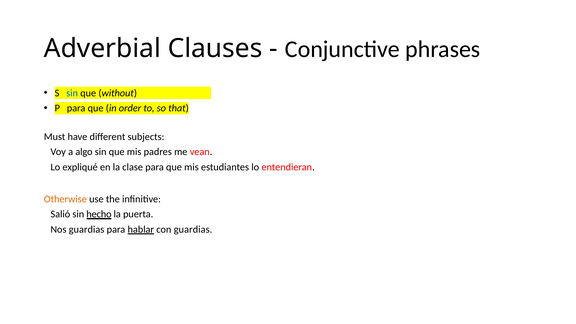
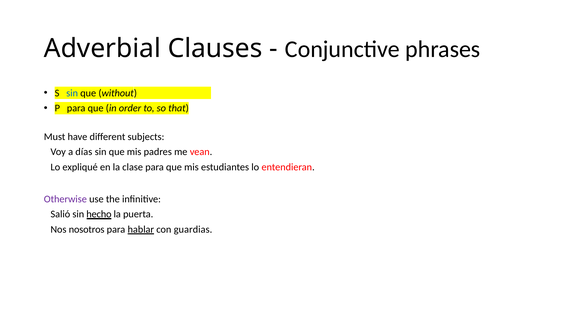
algo: algo -> días
Otherwise colour: orange -> purple
Nos guardias: guardias -> nosotros
